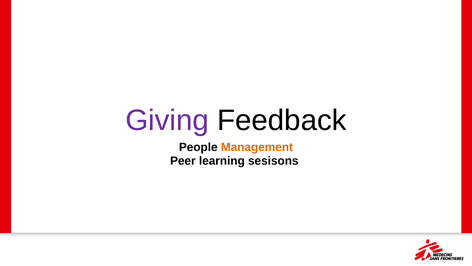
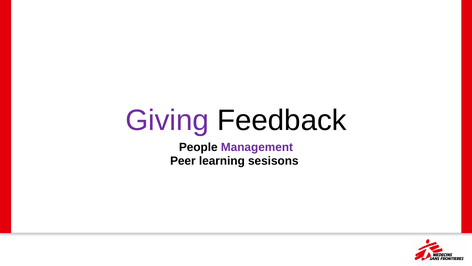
Management colour: orange -> purple
